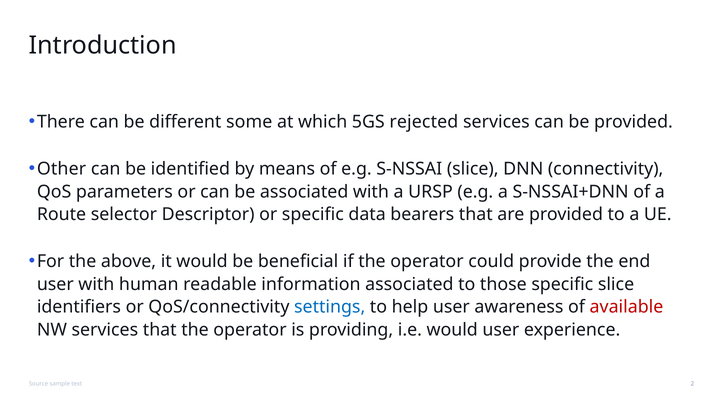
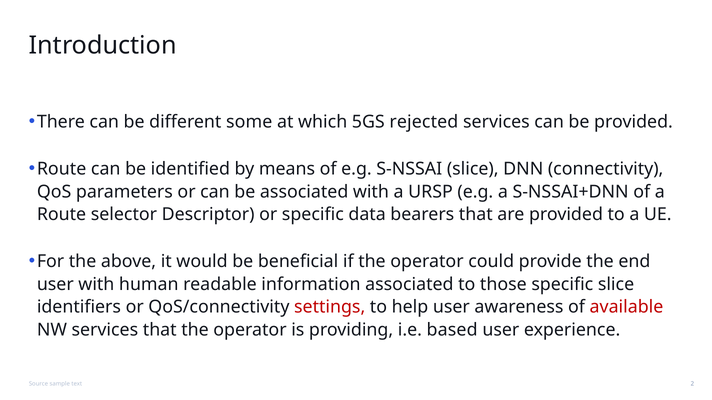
Other at (62, 169): Other -> Route
settings colour: blue -> red
i.e would: would -> based
